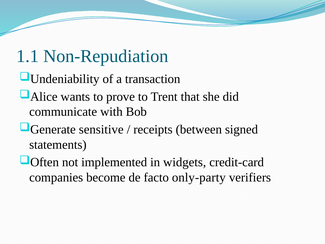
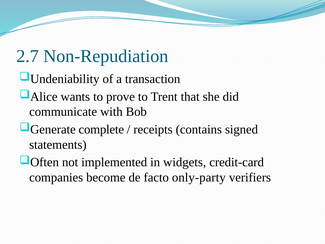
1.1: 1.1 -> 2.7
sensitive: sensitive -> complete
between: between -> contains
